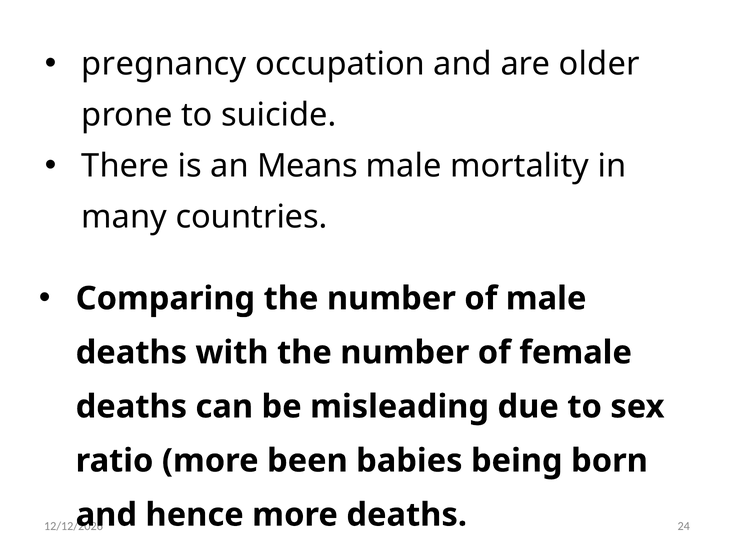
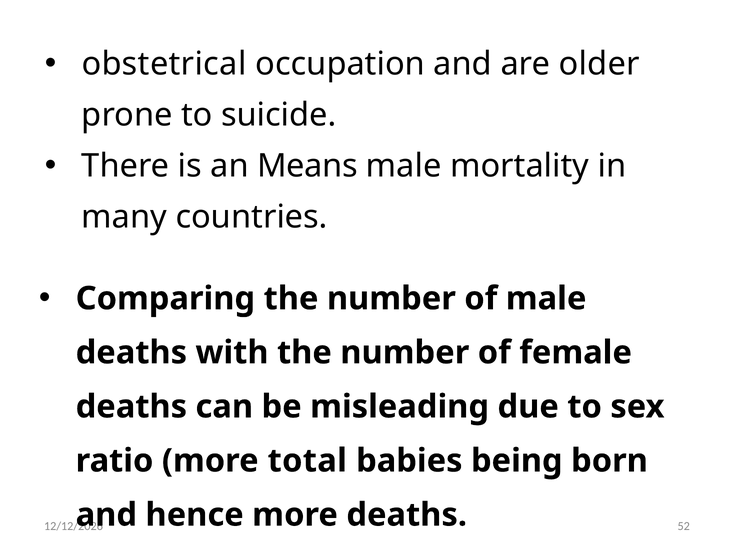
pregnancy: pregnancy -> obstetrical
been: been -> total
24: 24 -> 52
